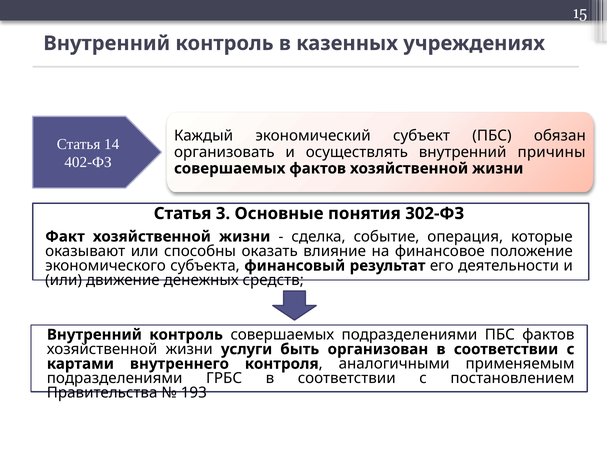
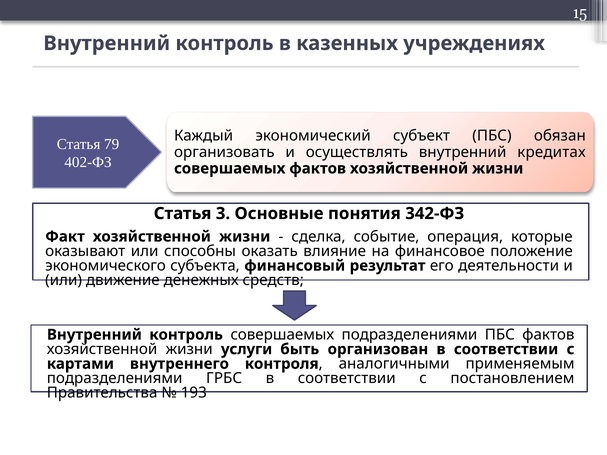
14: 14 -> 79
причины: причины -> кредитах
302-ФЗ: 302-ФЗ -> 342-ФЗ
